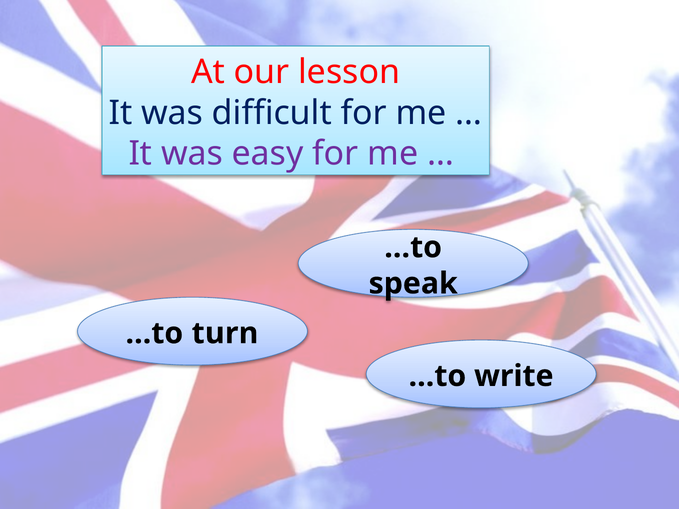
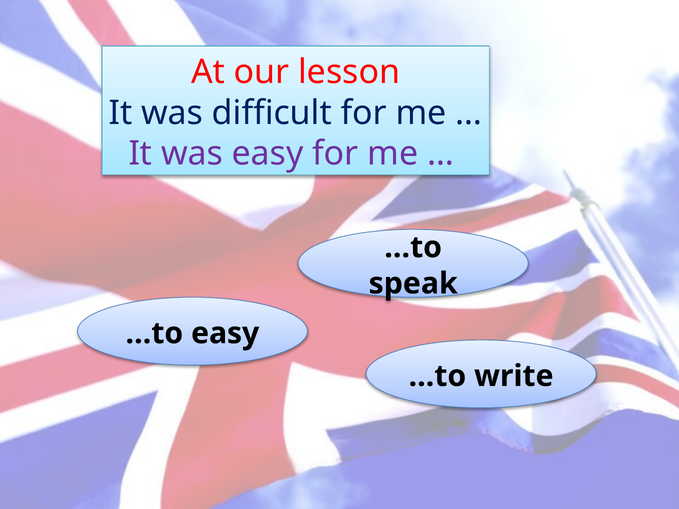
…to turn: turn -> easy
